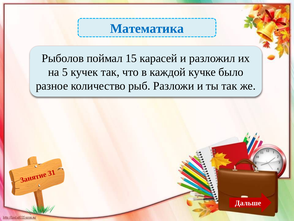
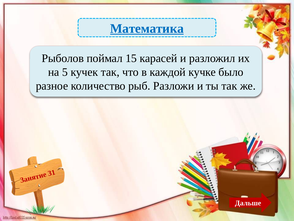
Математика underline: none -> present
